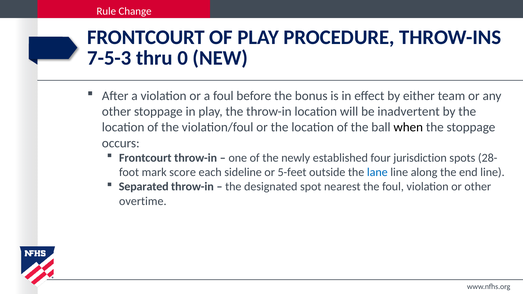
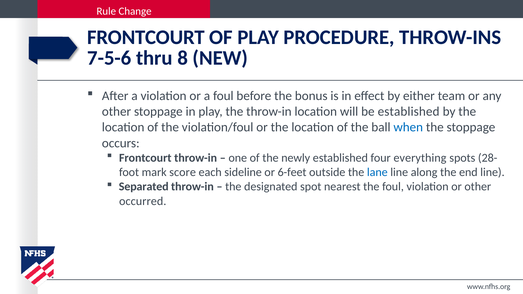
7-5-3: 7-5-3 -> 7-5-6
0: 0 -> 8
be inadvertent: inadvertent -> established
when colour: black -> blue
jurisdiction: jurisdiction -> everything
5-feet: 5-feet -> 6-feet
overtime: overtime -> occurred
